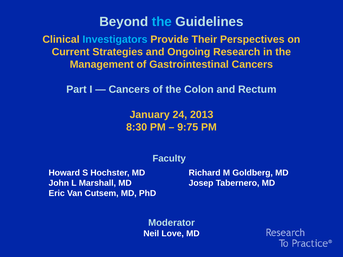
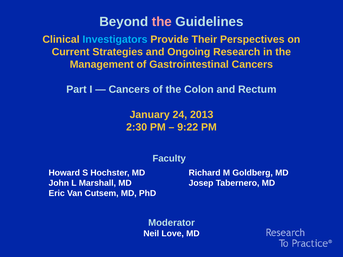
the at (162, 22) colour: light blue -> pink
8:30: 8:30 -> 2:30
9:75: 9:75 -> 9:22
